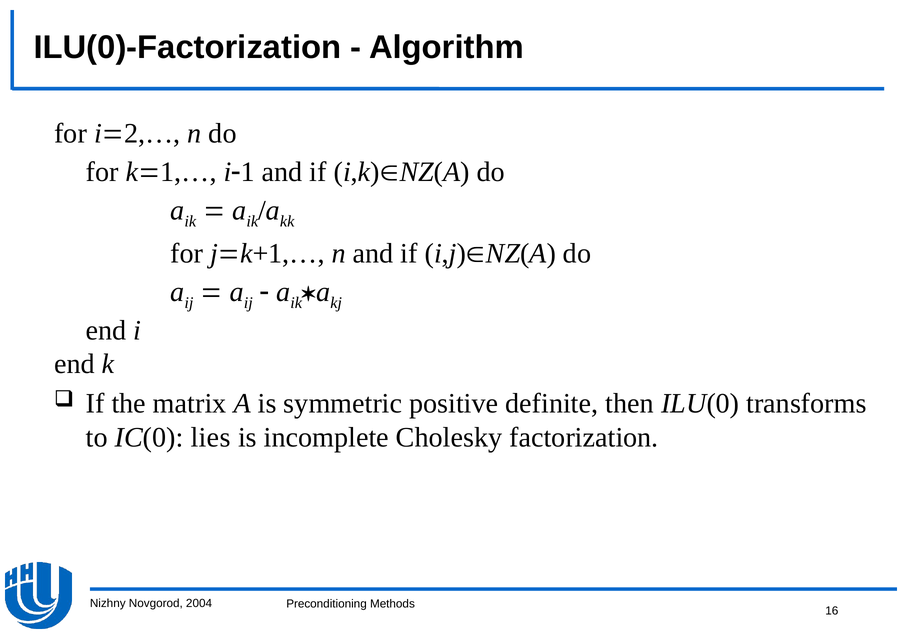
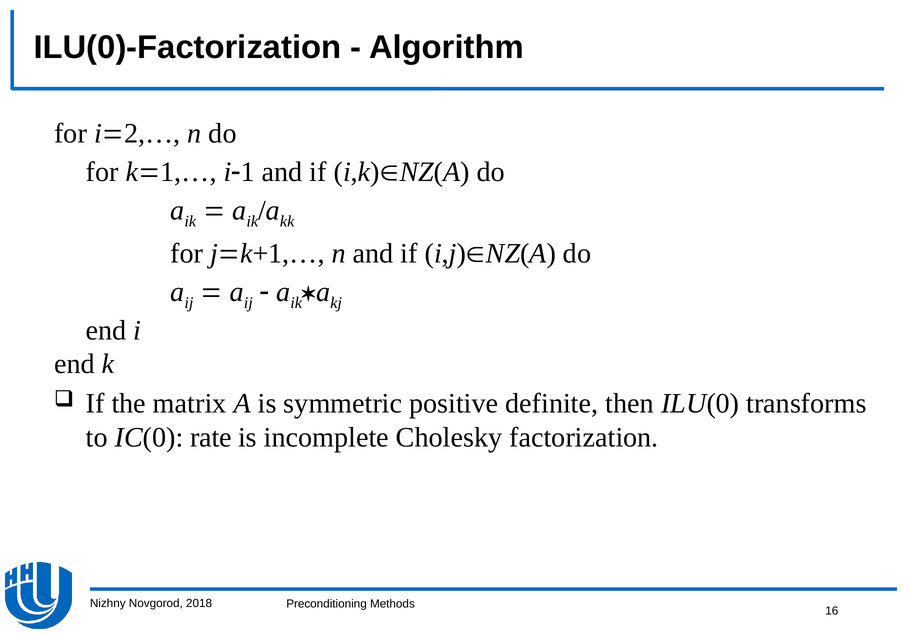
lies: lies -> rate
2004: 2004 -> 2018
